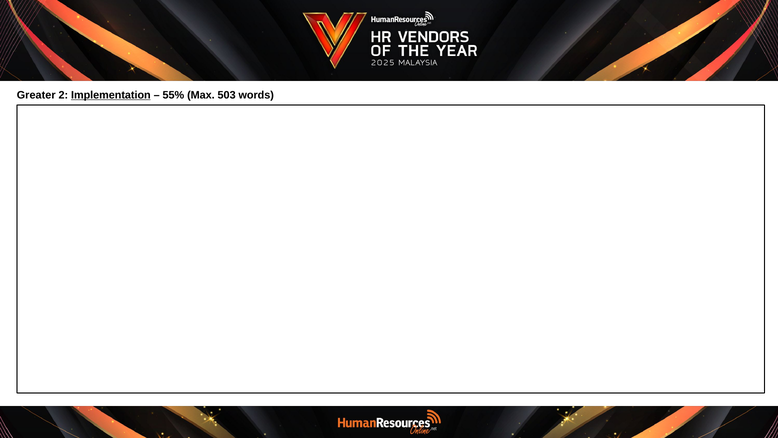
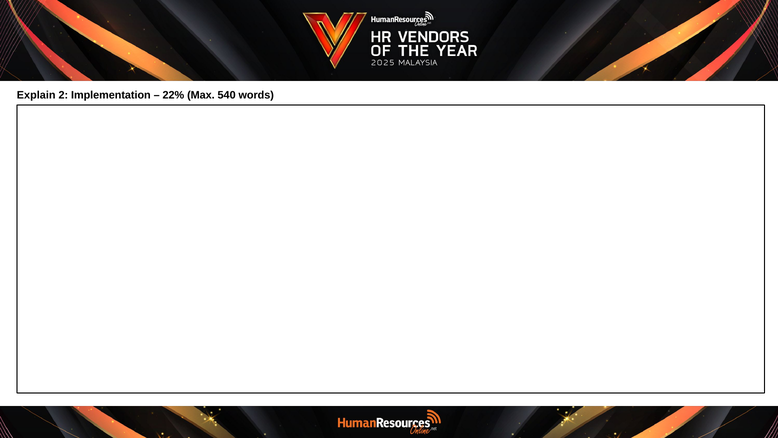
Greater: Greater -> Explain
Implementation underline: present -> none
55%: 55% -> 22%
503: 503 -> 540
